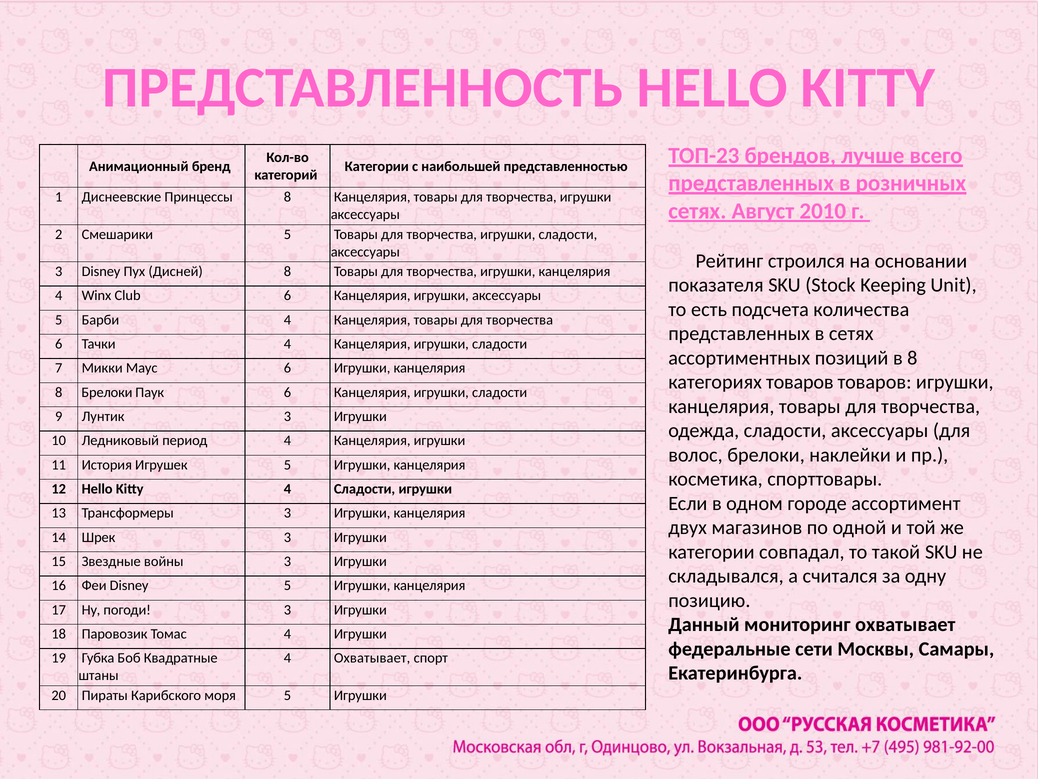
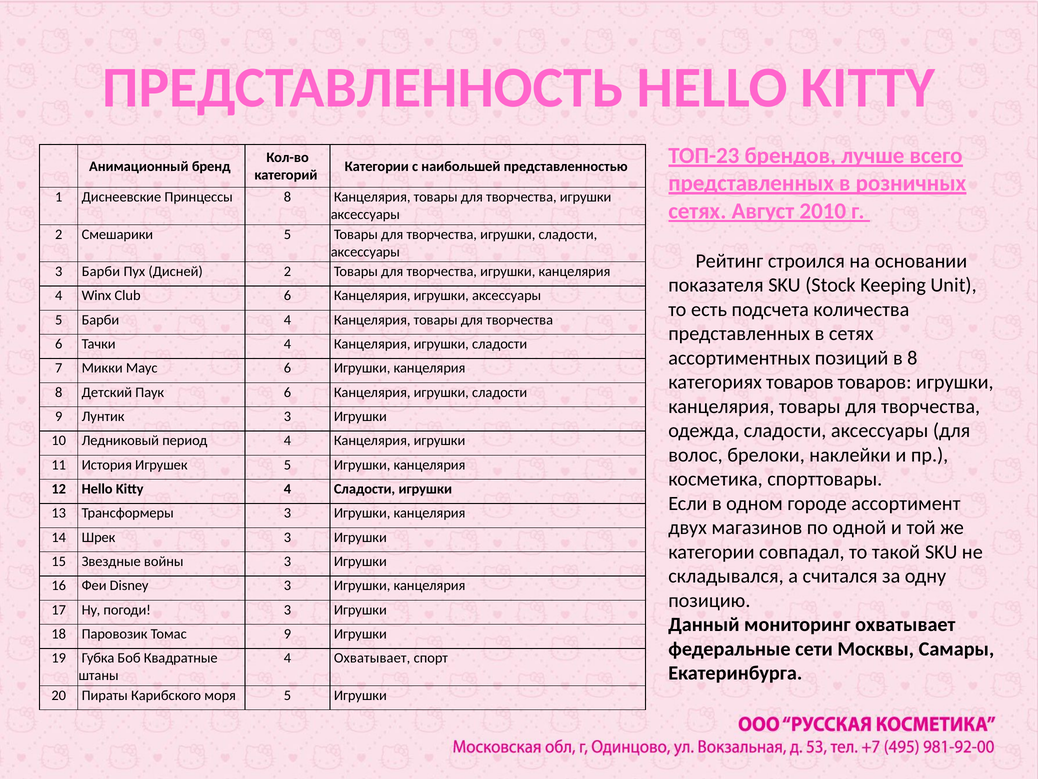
3 Disney: Disney -> Барби
Дисней 8: 8 -> 2
8 Брелоки: Брелоки -> Детский
Disney 5: 5 -> 3
Томас 4: 4 -> 9
